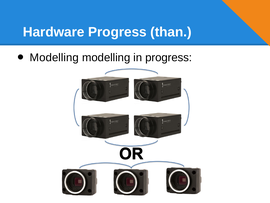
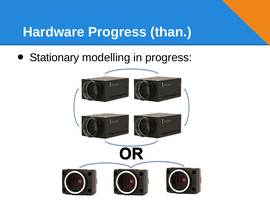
Modelling at (54, 57): Modelling -> Stationary
